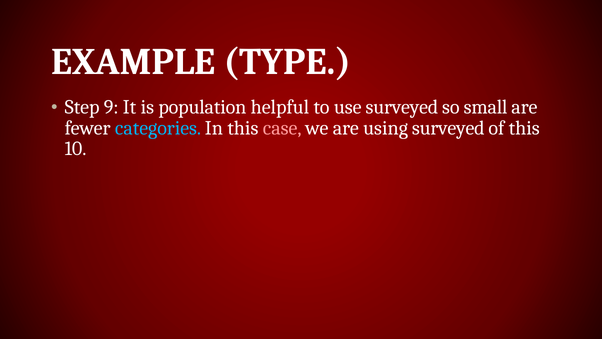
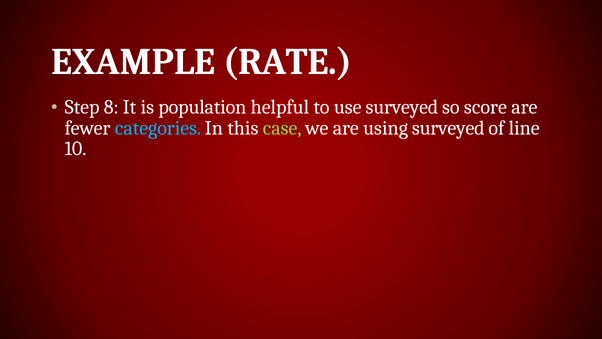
TYPE: TYPE -> RATE
9: 9 -> 8
small: small -> score
case colour: pink -> light green
of this: this -> line
